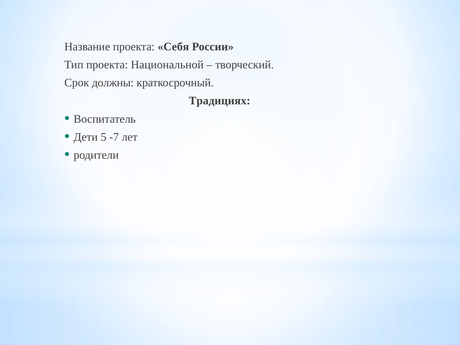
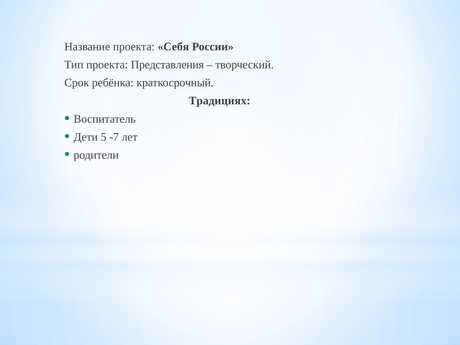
Национальной: Национальной -> Представления
должны: должны -> ребёнка
